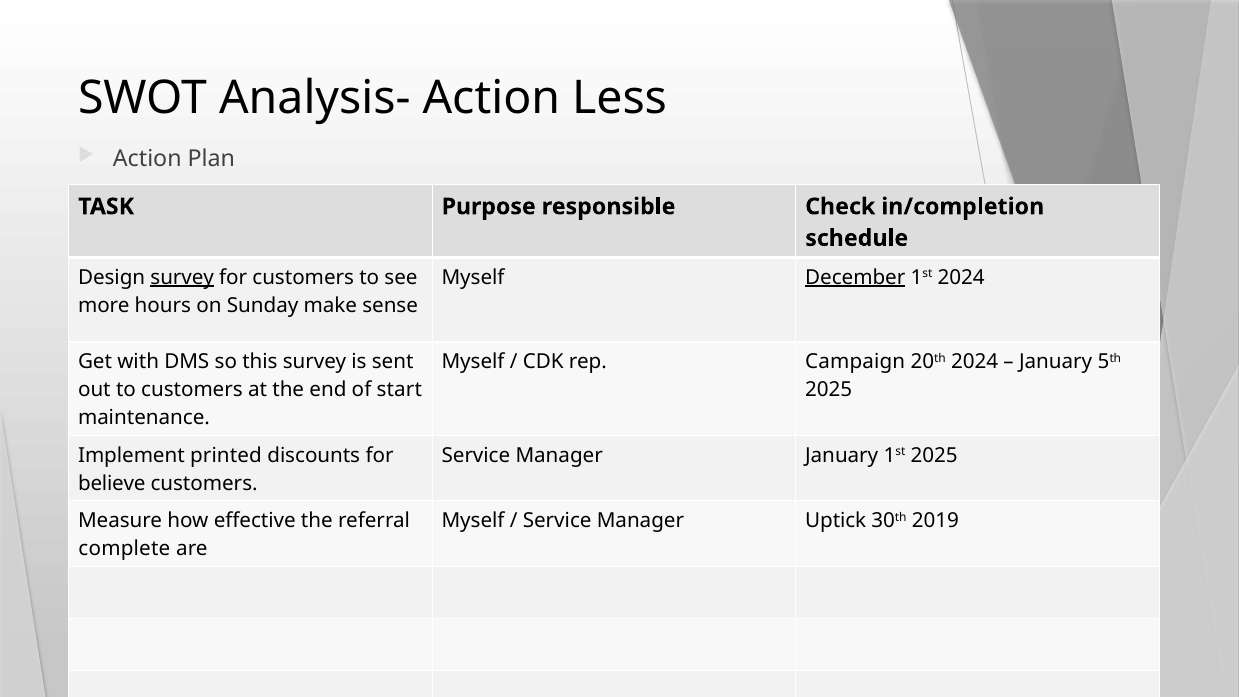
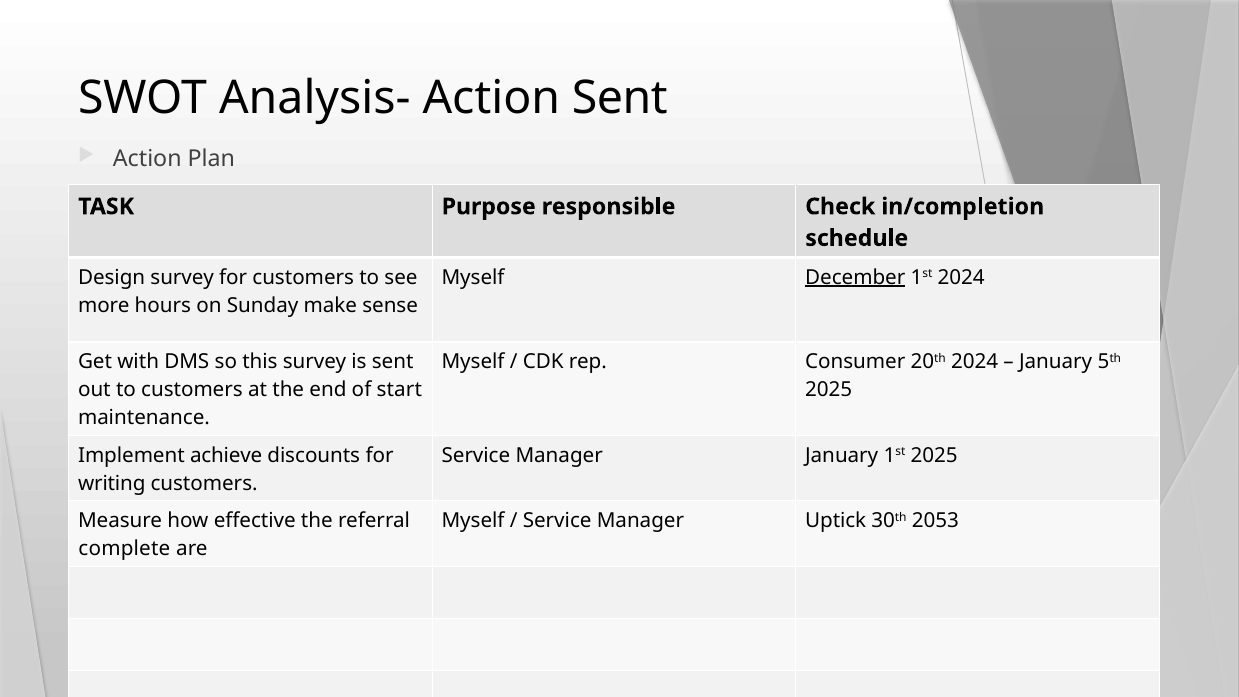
Action Less: Less -> Sent
survey at (182, 277) underline: present -> none
Campaign: Campaign -> Consumer
printed: printed -> achieve
believe: believe -> writing
2019: 2019 -> 2053
